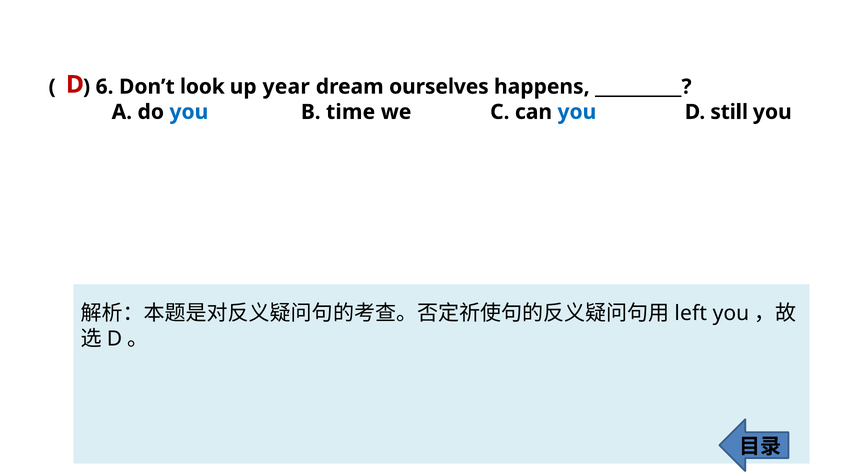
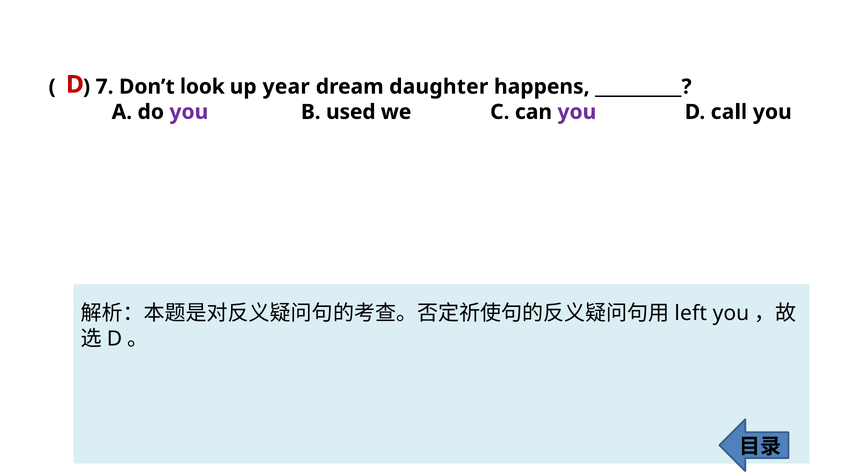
6: 6 -> 7
ourselves: ourselves -> daughter
you at (189, 112) colour: blue -> purple
time: time -> used
you at (577, 112) colour: blue -> purple
still: still -> call
